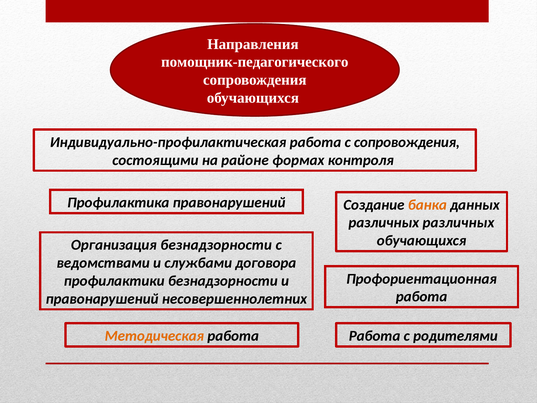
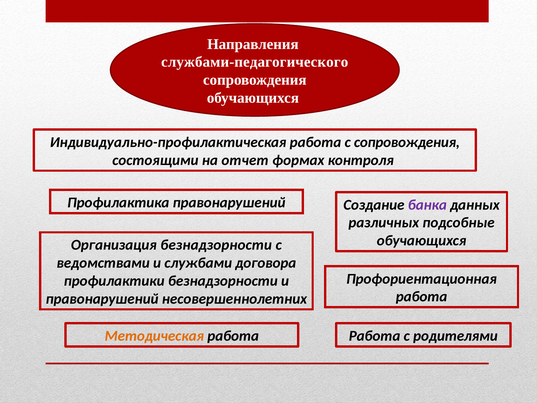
помощник-педагогического: помощник-педагогического -> службами-педагогического
районе: районе -> отчет
банка colour: orange -> purple
различных различных: различных -> подсобные
